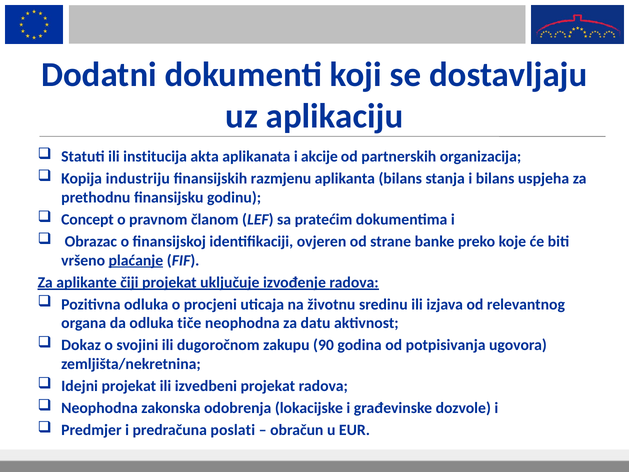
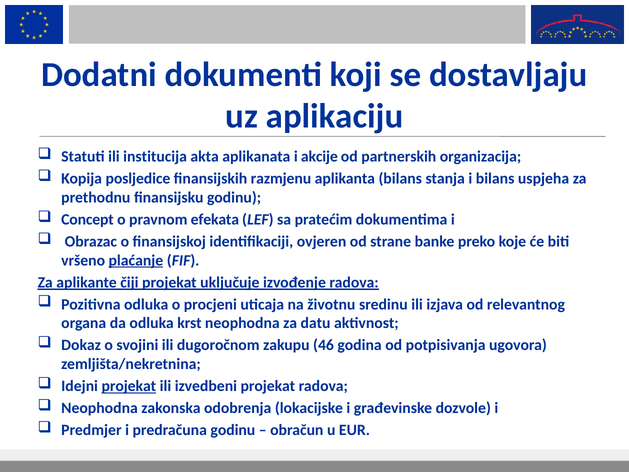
industriju: industriju -> posljedice
članom: članom -> efekata
tiče: tiče -> krst
90: 90 -> 46
projekat at (129, 386) underline: none -> present
predračuna poslati: poslati -> godinu
